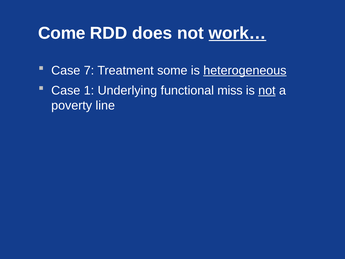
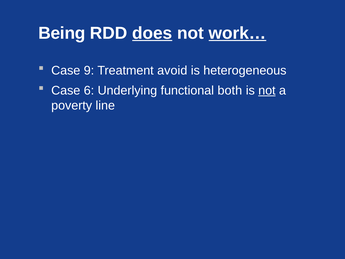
Come: Come -> Being
does underline: none -> present
7: 7 -> 9
some: some -> avoid
heterogeneous underline: present -> none
1: 1 -> 6
miss: miss -> both
